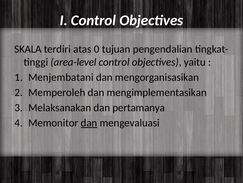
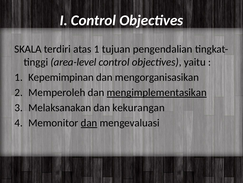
atas 0: 0 -> 1
Menjembatani: Menjembatani -> Kepemimpinan
mengimplementasikan underline: none -> present
pertamanya: pertamanya -> kekurangan
